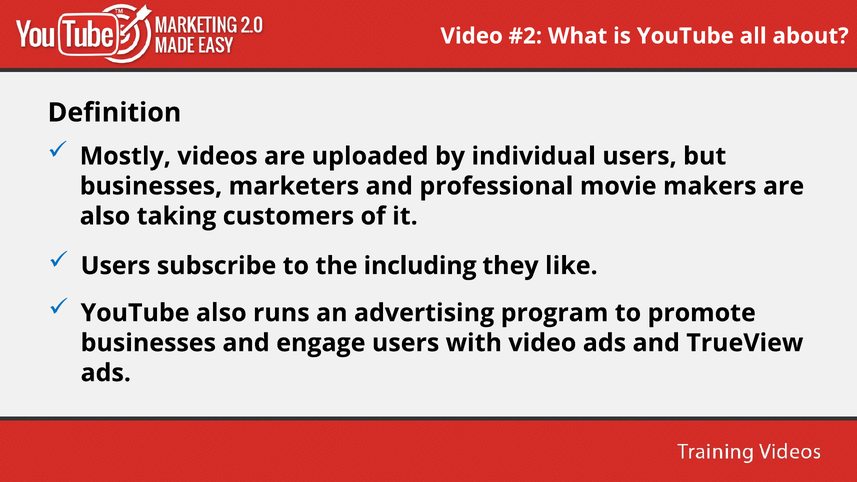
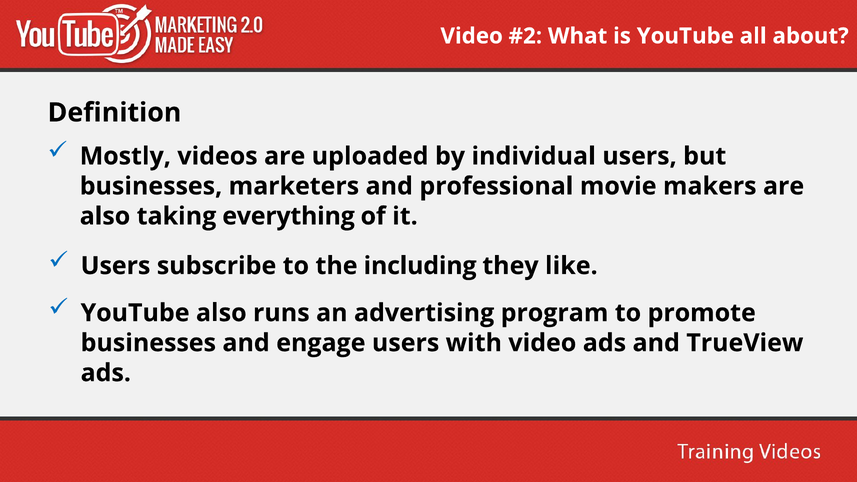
customers: customers -> everything
